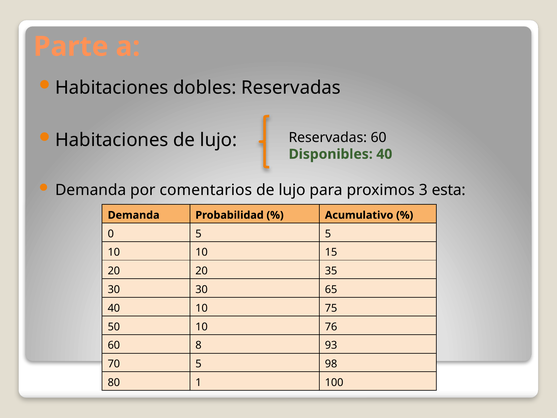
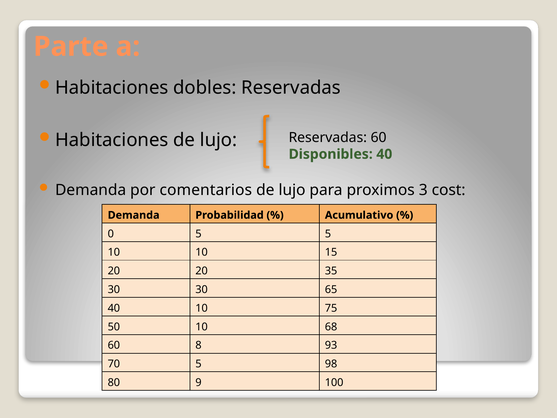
esta: esta -> cost
76: 76 -> 68
1: 1 -> 9
